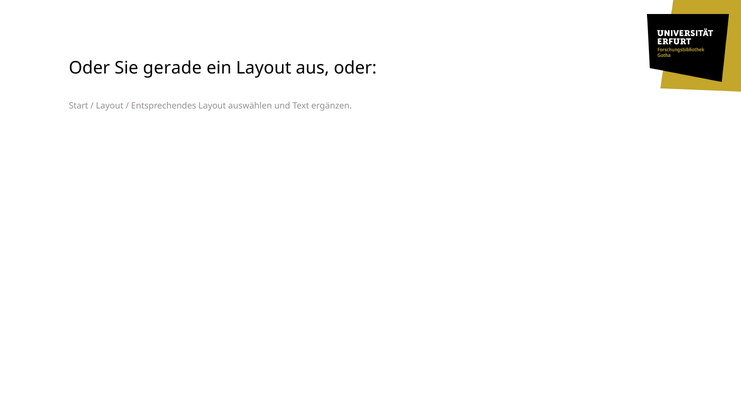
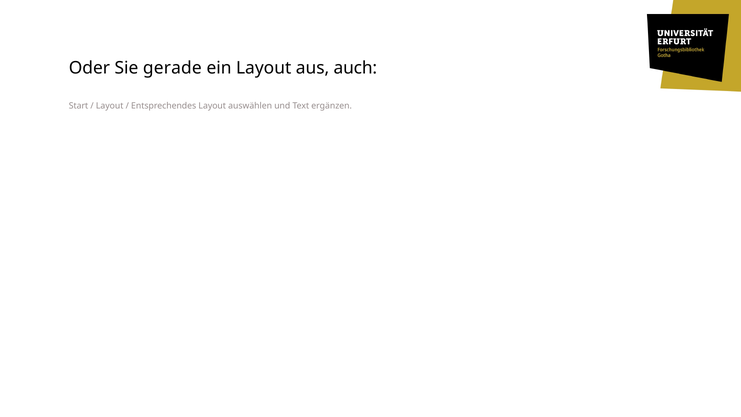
aus oder: oder -> auch
